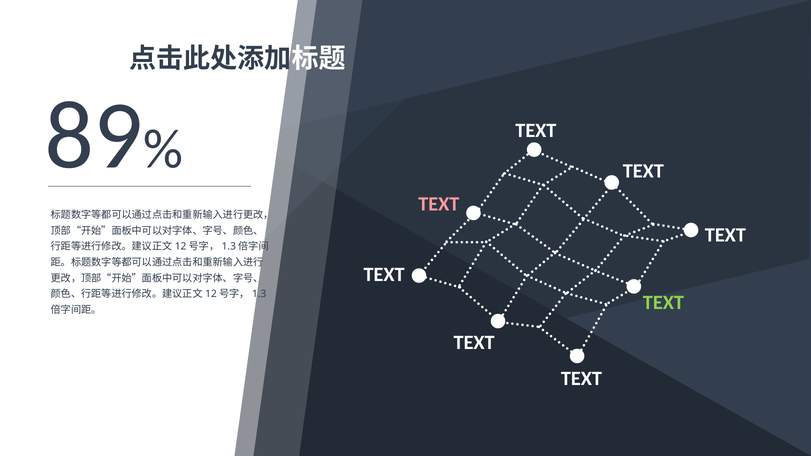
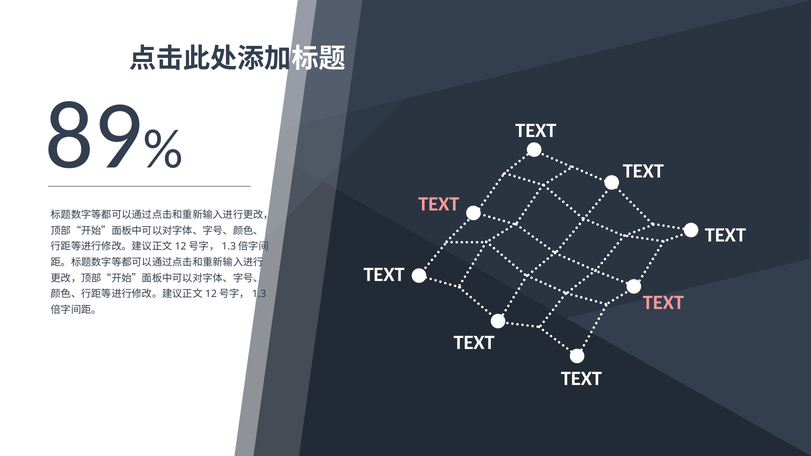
TEXT at (663, 303) colour: light green -> pink
